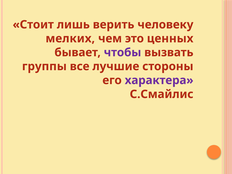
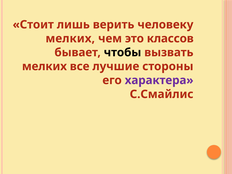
ценных: ценных -> классов
чтобы colour: purple -> black
группы at (44, 66): группы -> мелких
